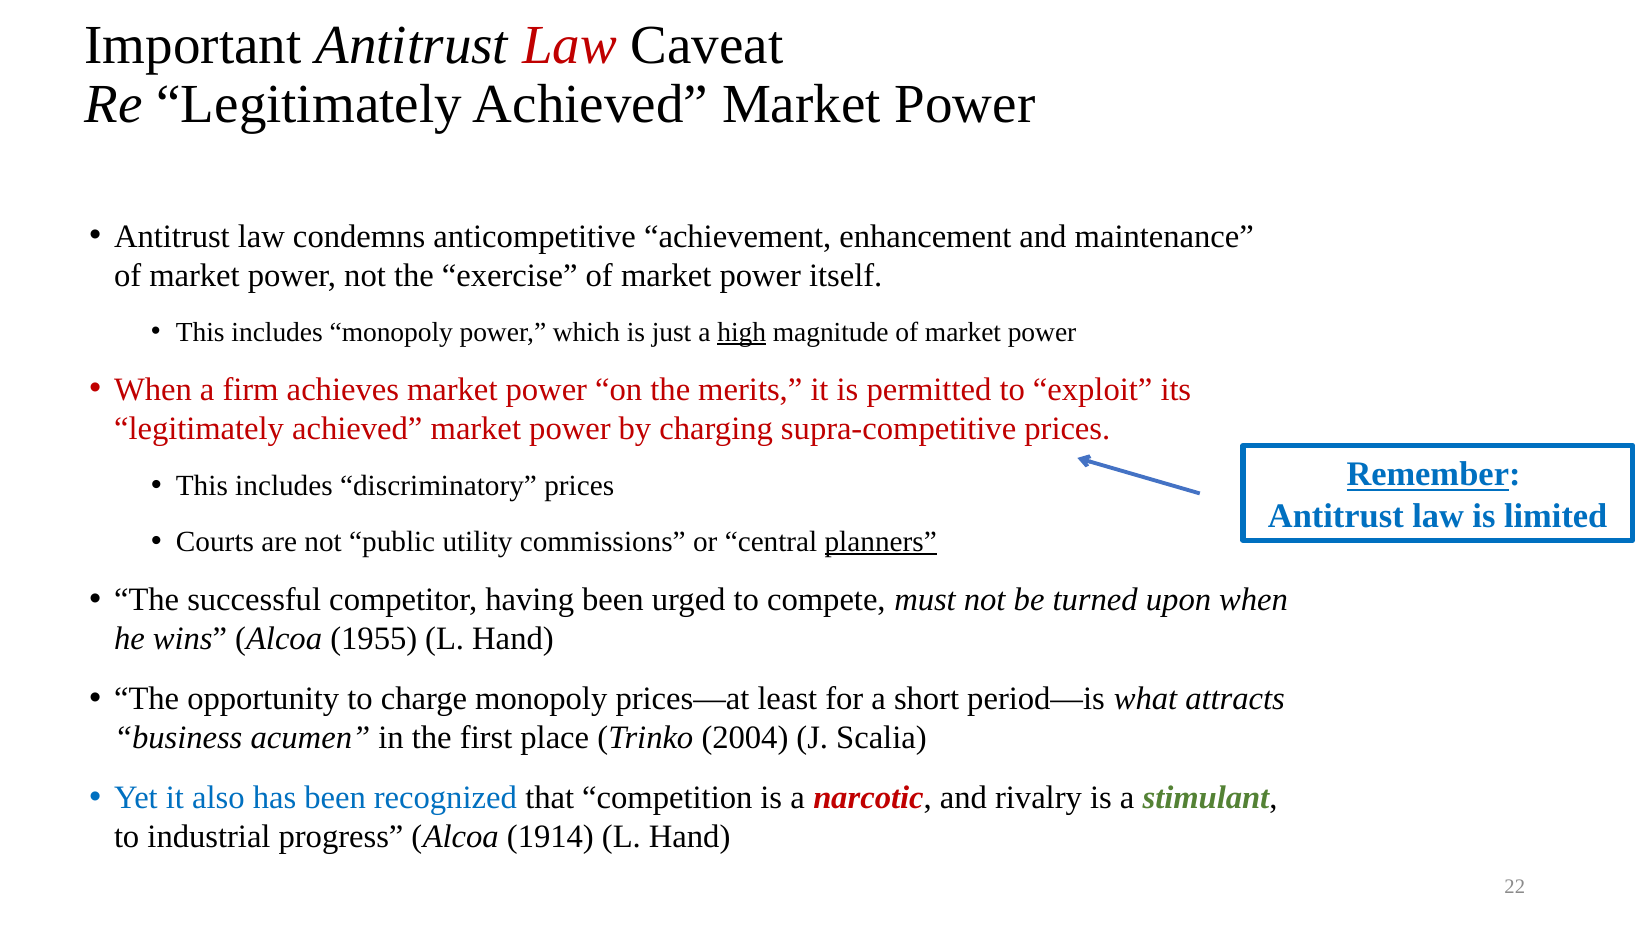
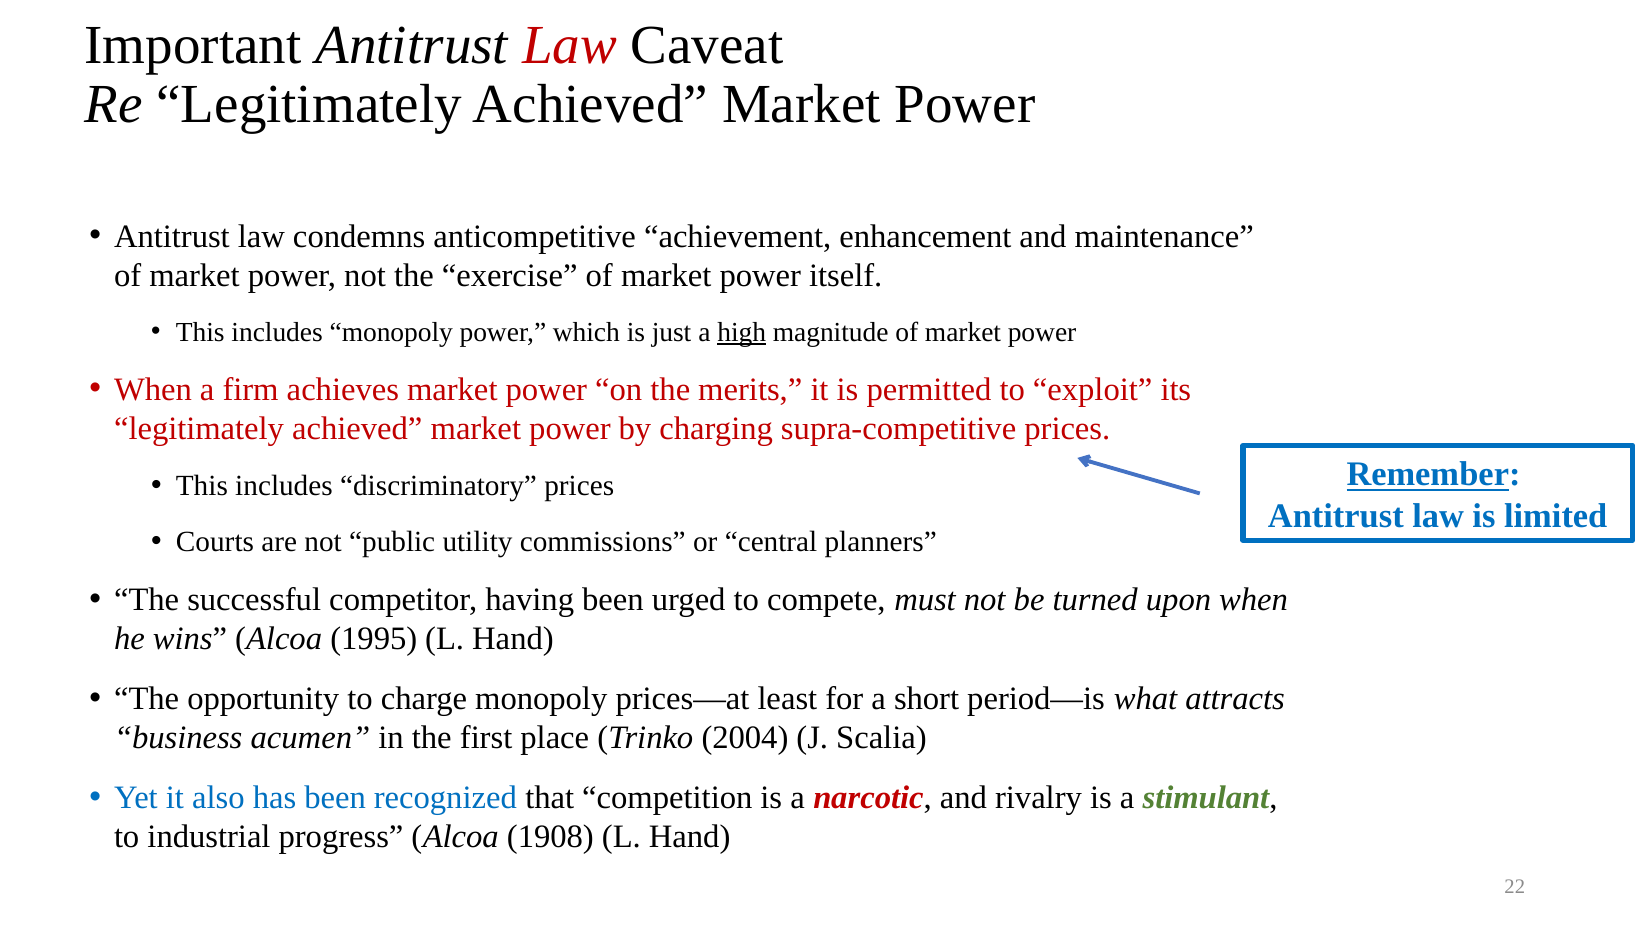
planners underline: present -> none
1955: 1955 -> 1995
1914: 1914 -> 1908
